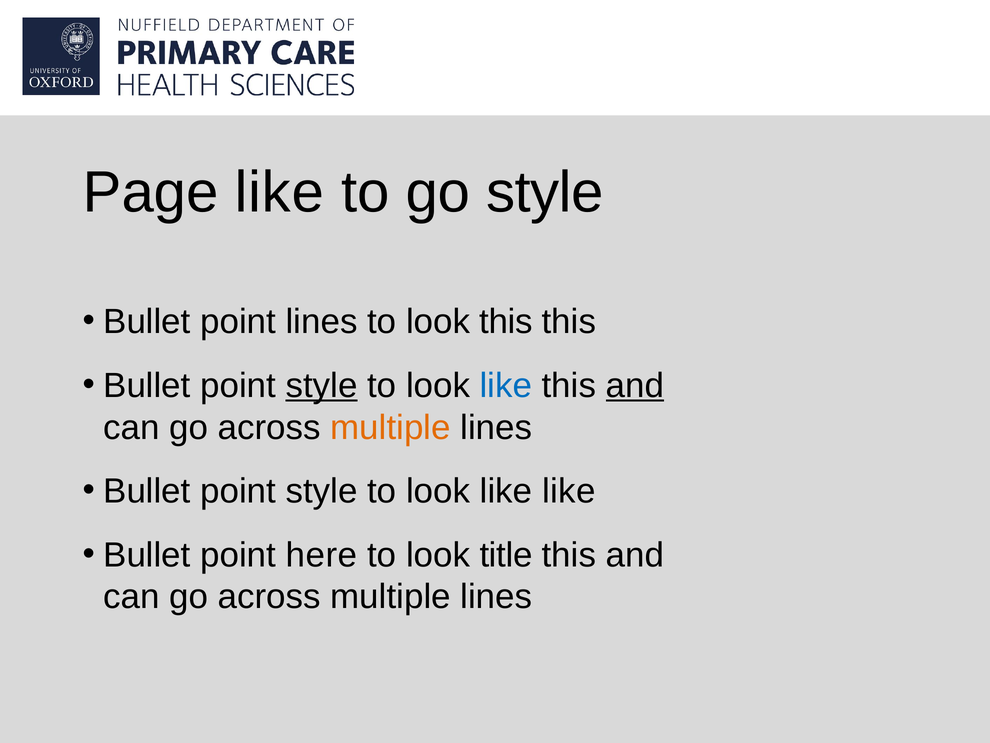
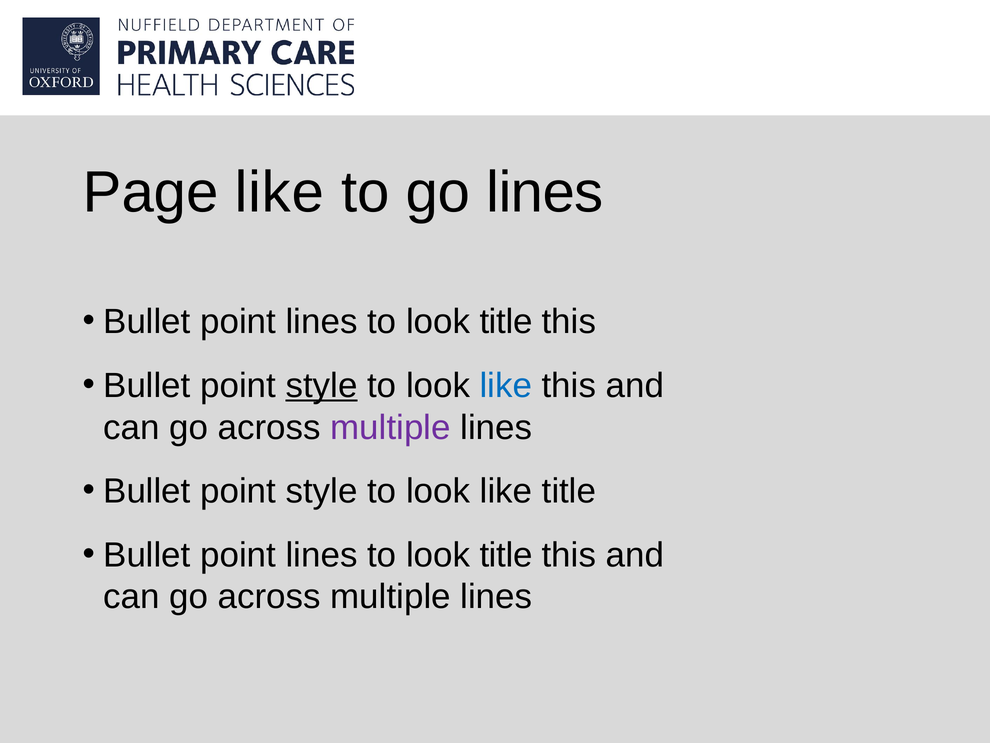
go style: style -> lines
this at (506, 322): this -> title
and at (635, 386) underline: present -> none
multiple at (390, 427) colour: orange -> purple
like like: like -> title
here at (321, 555): here -> lines
